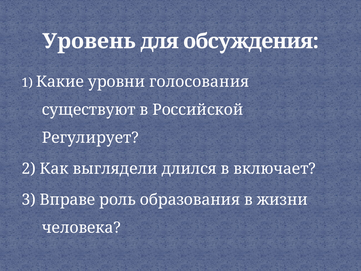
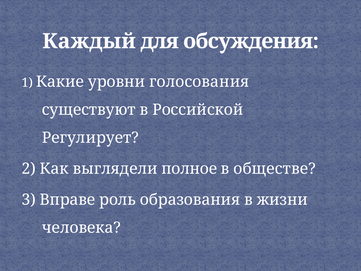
Уровень: Уровень -> Каждый
длился: длился -> полное
включает: включает -> обществе
